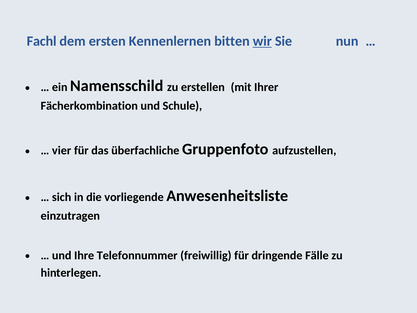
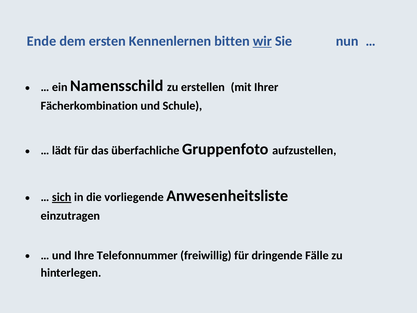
Fachl: Fachl -> Ende
vier: vier -> lädt
sich underline: none -> present
